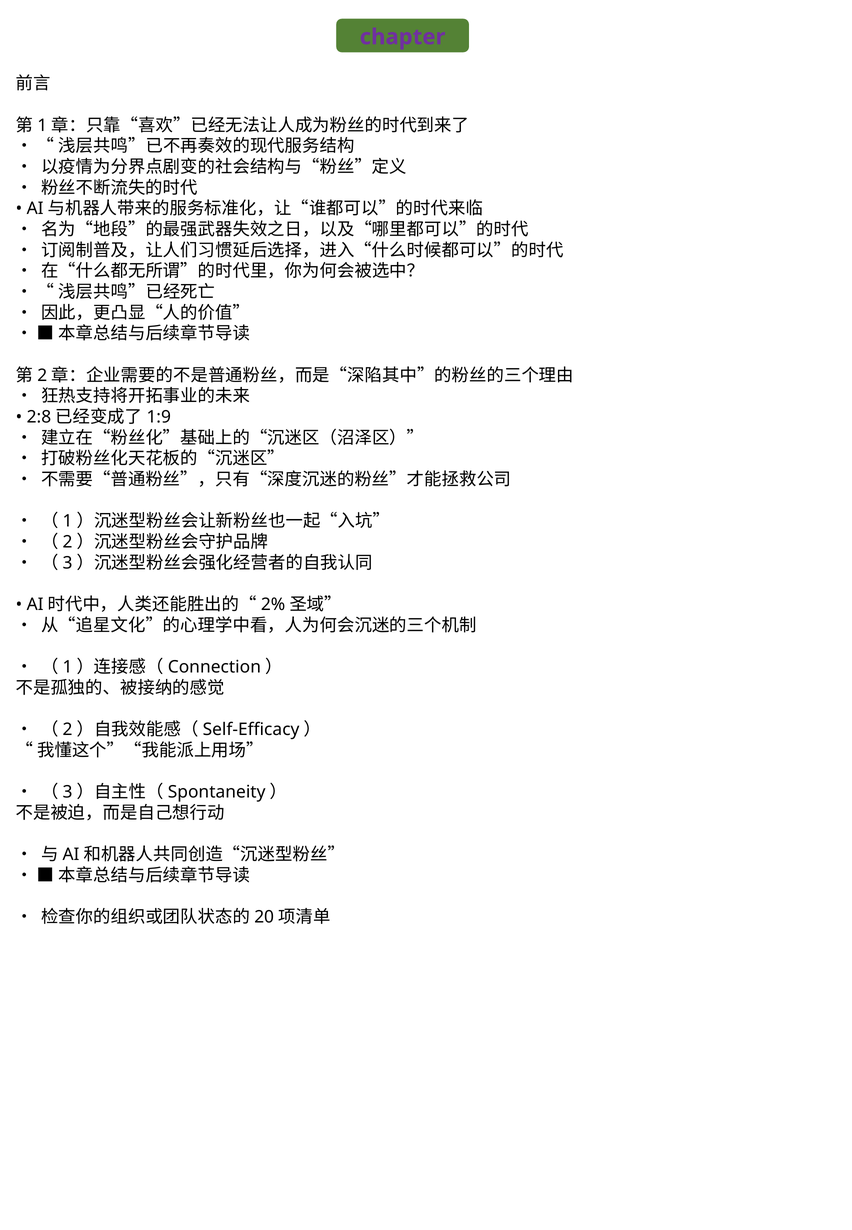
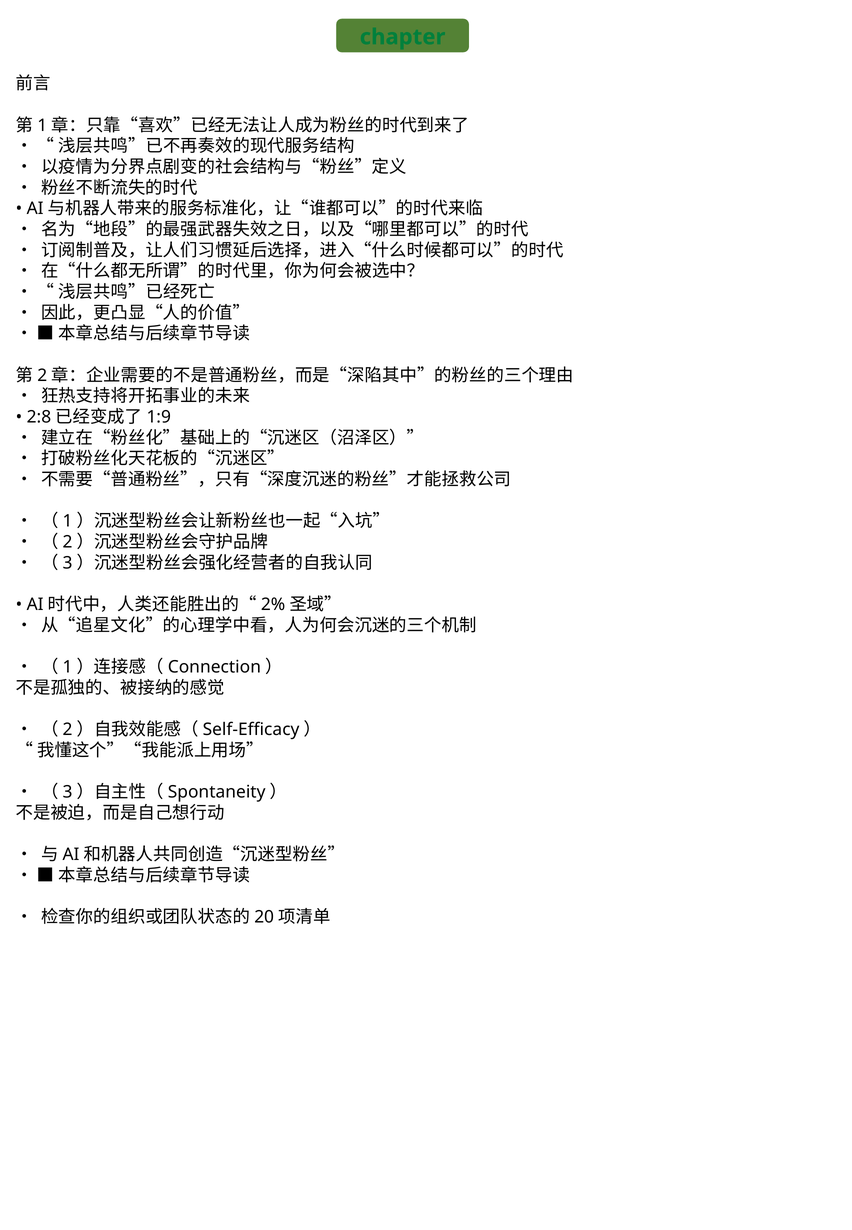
chapter colour: purple -> green
